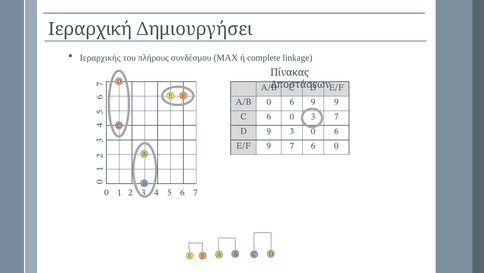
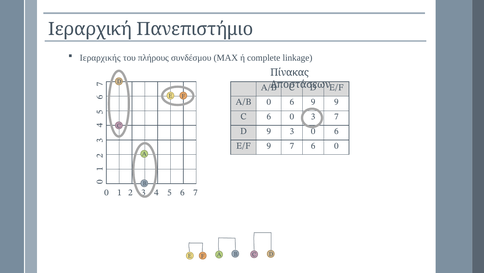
Δημιουργήσει: Δημιουργήσει -> Πανεπιστήμιο
